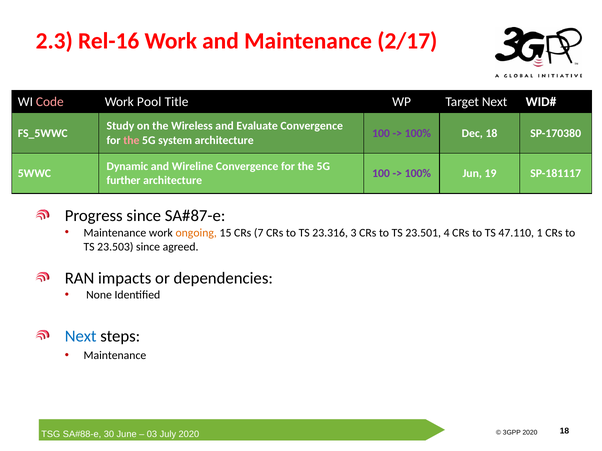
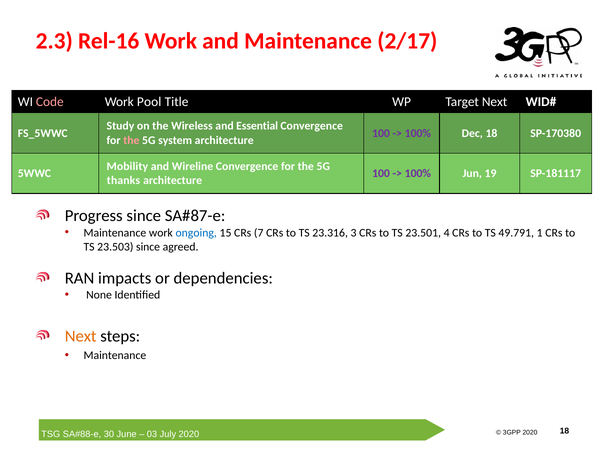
Evaluate: Evaluate -> Essential
Dynamic: Dynamic -> Mobility
further: further -> thanks
ongoing colour: orange -> blue
47.110: 47.110 -> 49.791
Next at (81, 337) colour: blue -> orange
